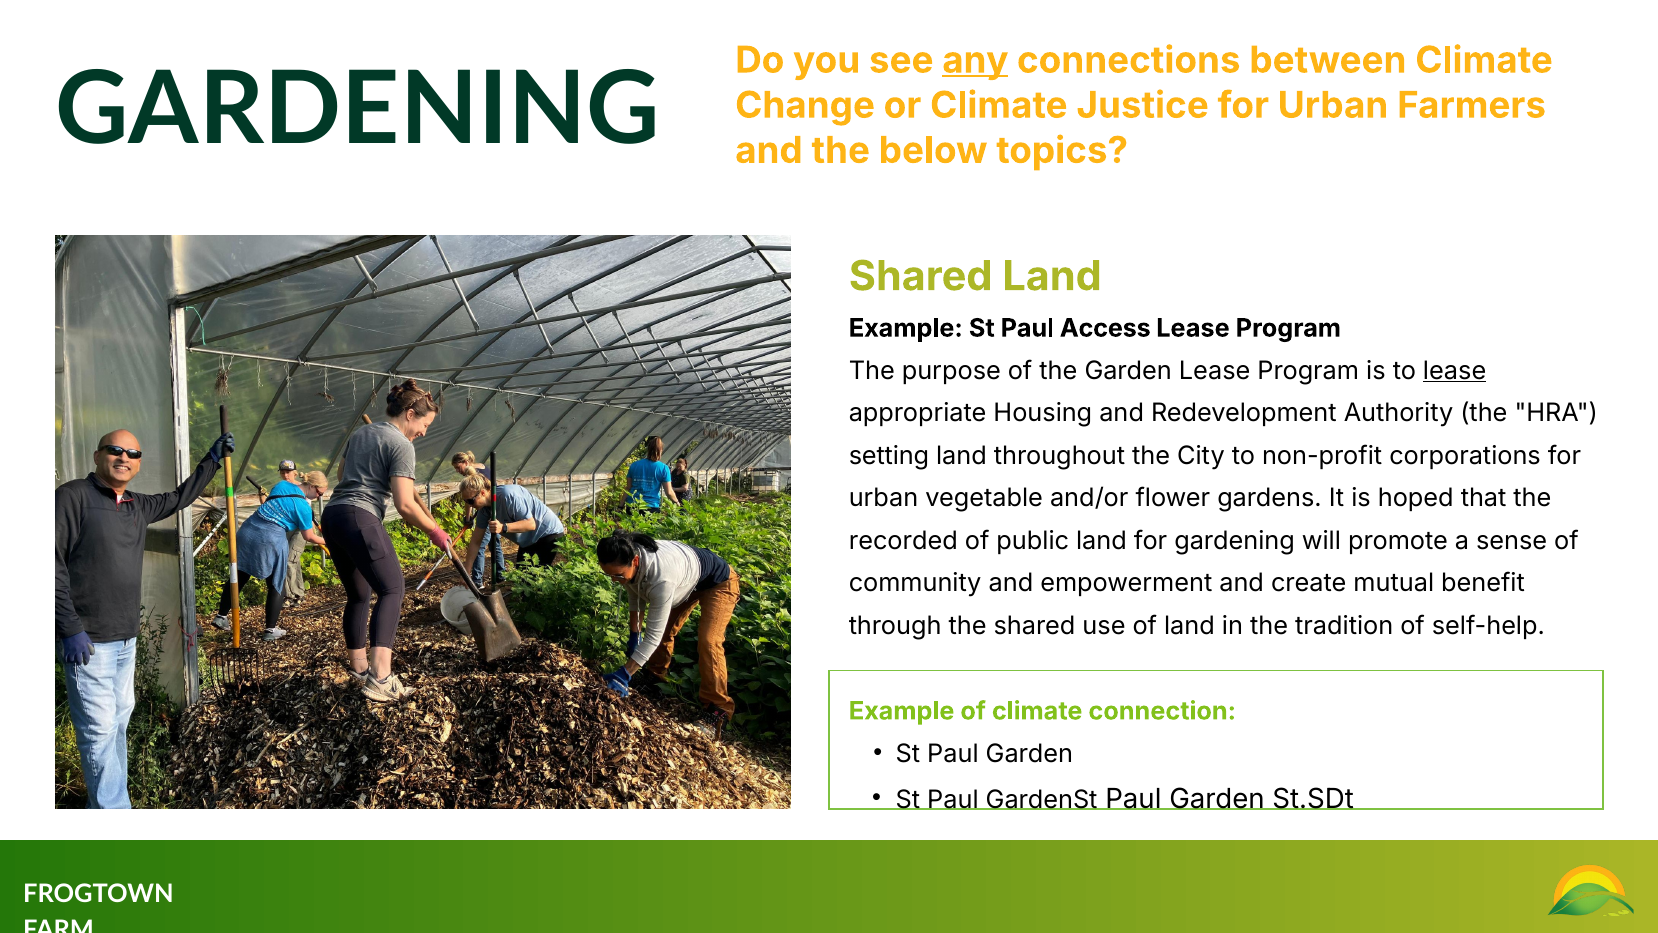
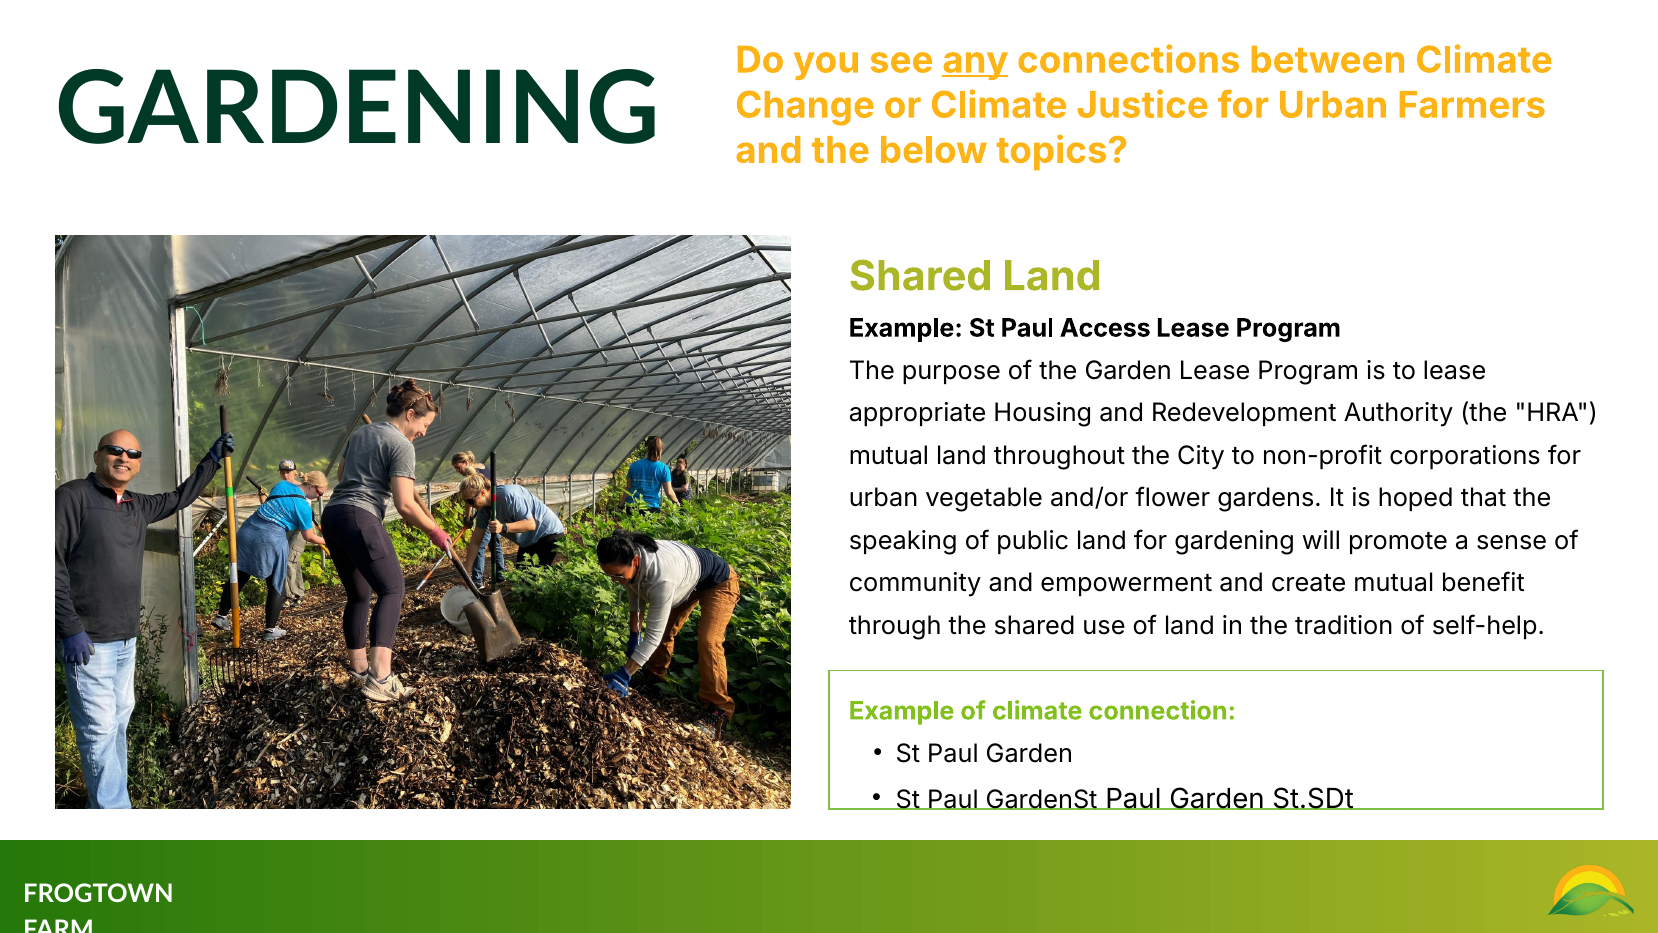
lease at (1455, 371) underline: present -> none
setting at (889, 456): setting -> mutual
recorded: recorded -> speaking
